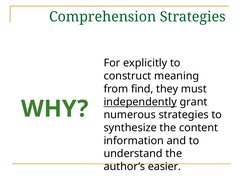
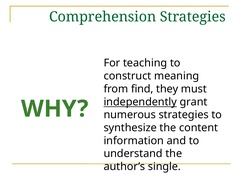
explicitly: explicitly -> teaching
easier: easier -> single
